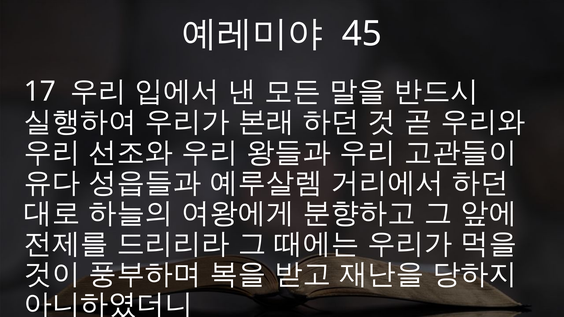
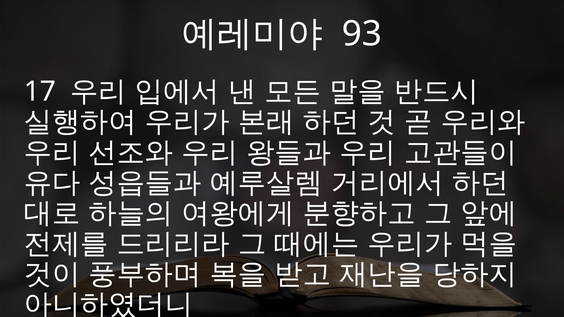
45: 45 -> 93
